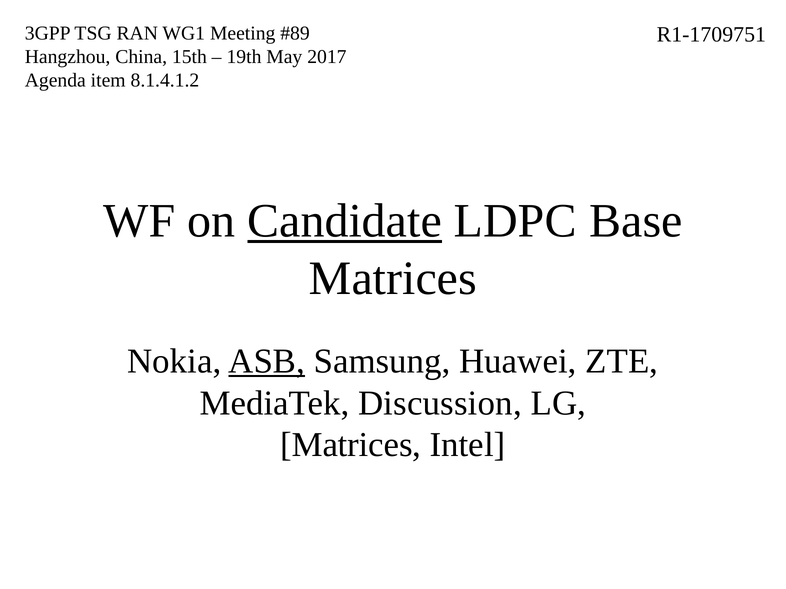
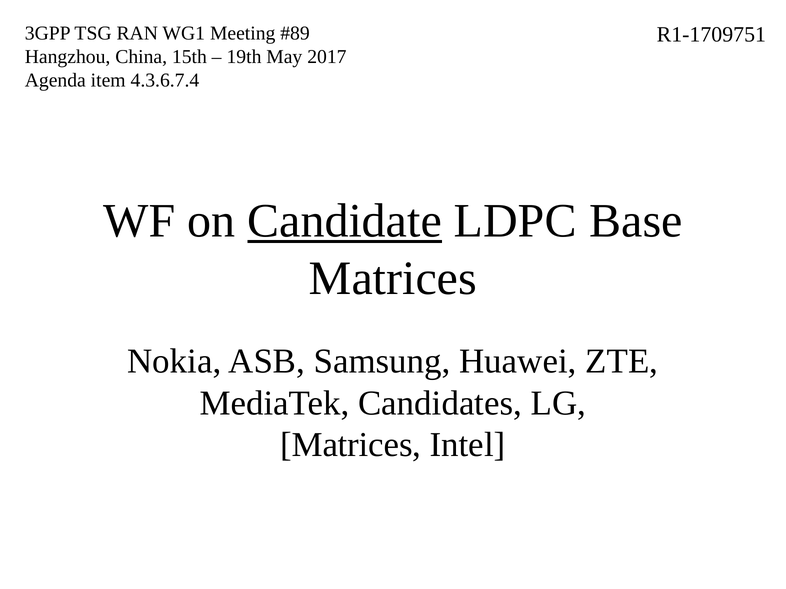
8.1.4.1.2: 8.1.4.1.2 -> 4.3.6.7.4
ASB underline: present -> none
Discussion: Discussion -> Candidates
